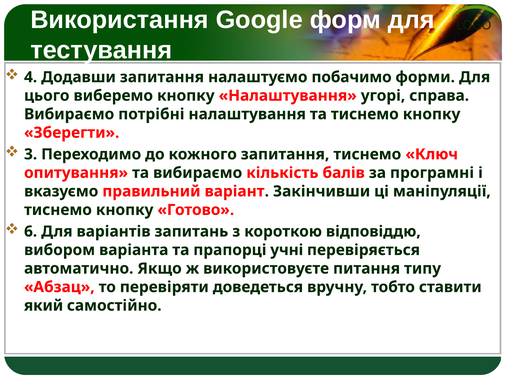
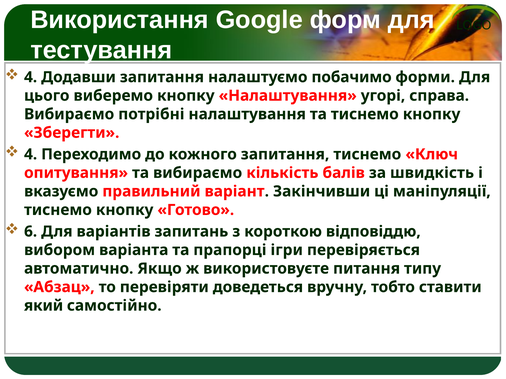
3 at (31, 154): 3 -> 4
програмні: програмні -> швидкість
учні: учні -> ігри
